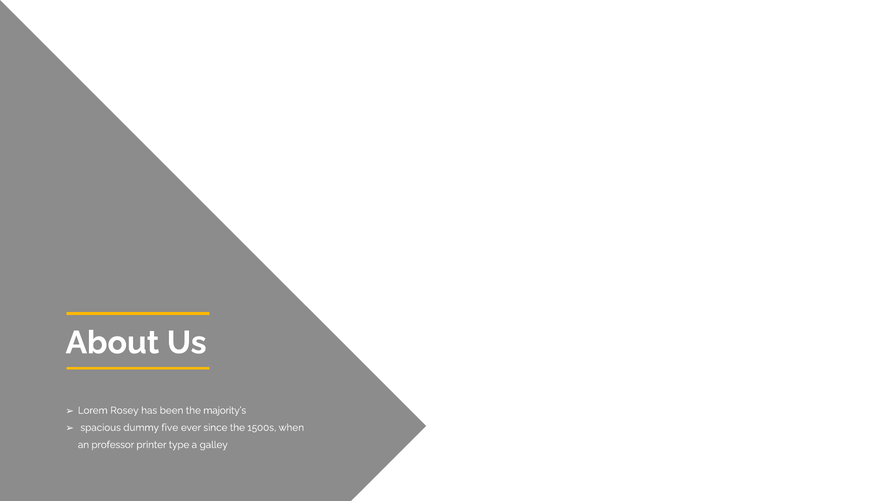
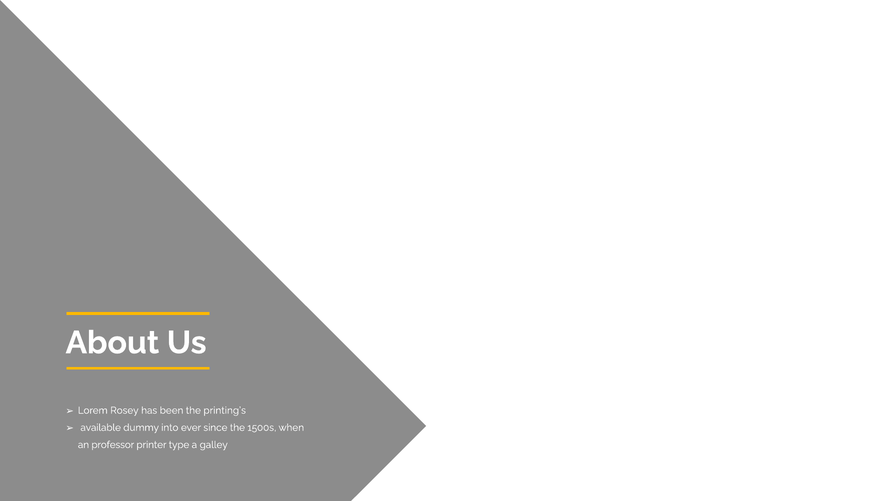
majority’s: majority’s -> printing’s
spacious: spacious -> available
five: five -> into
